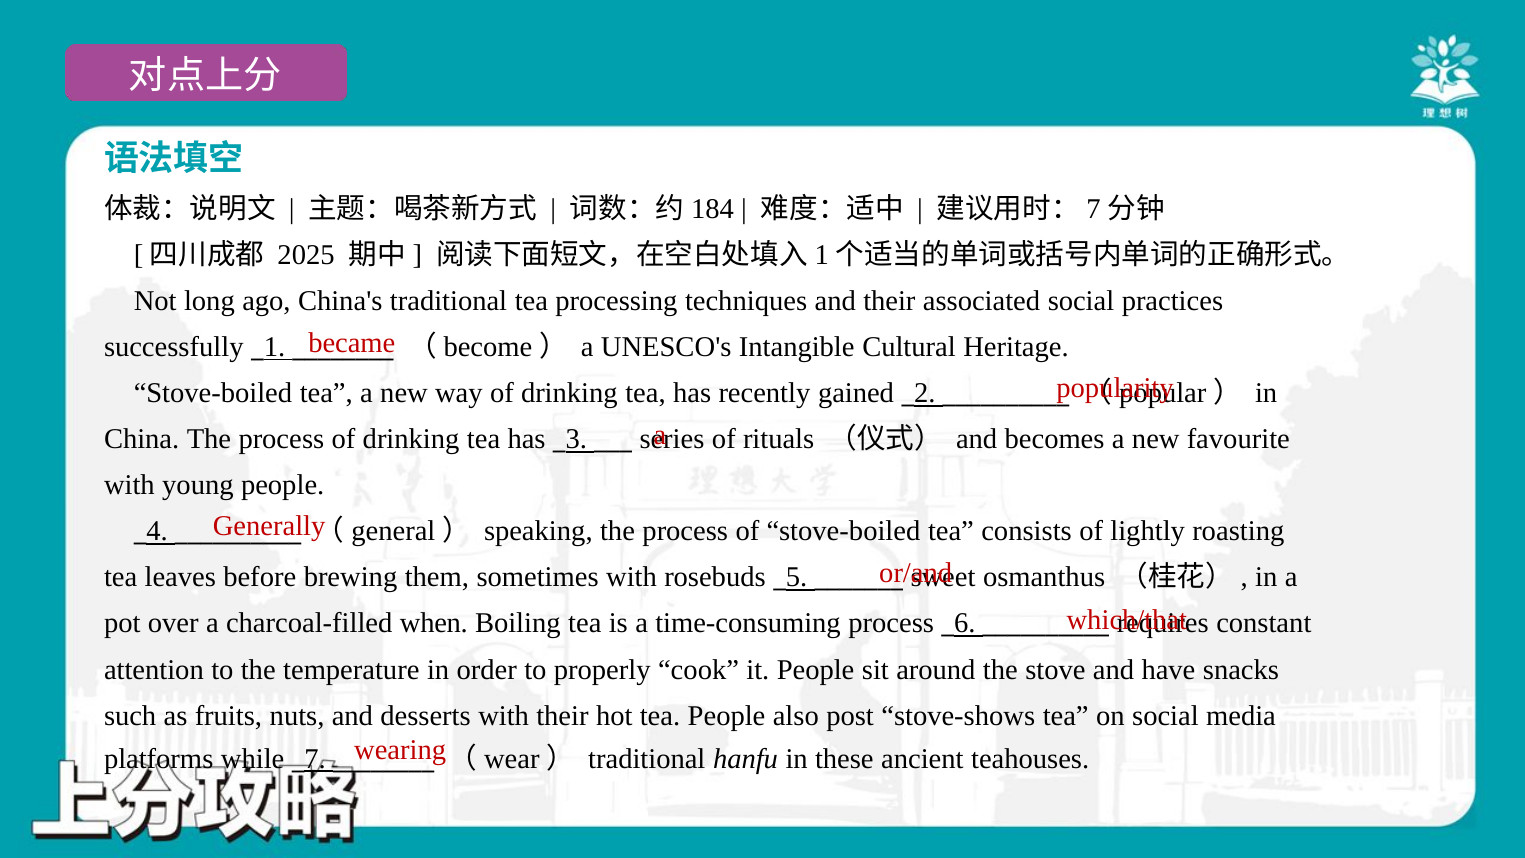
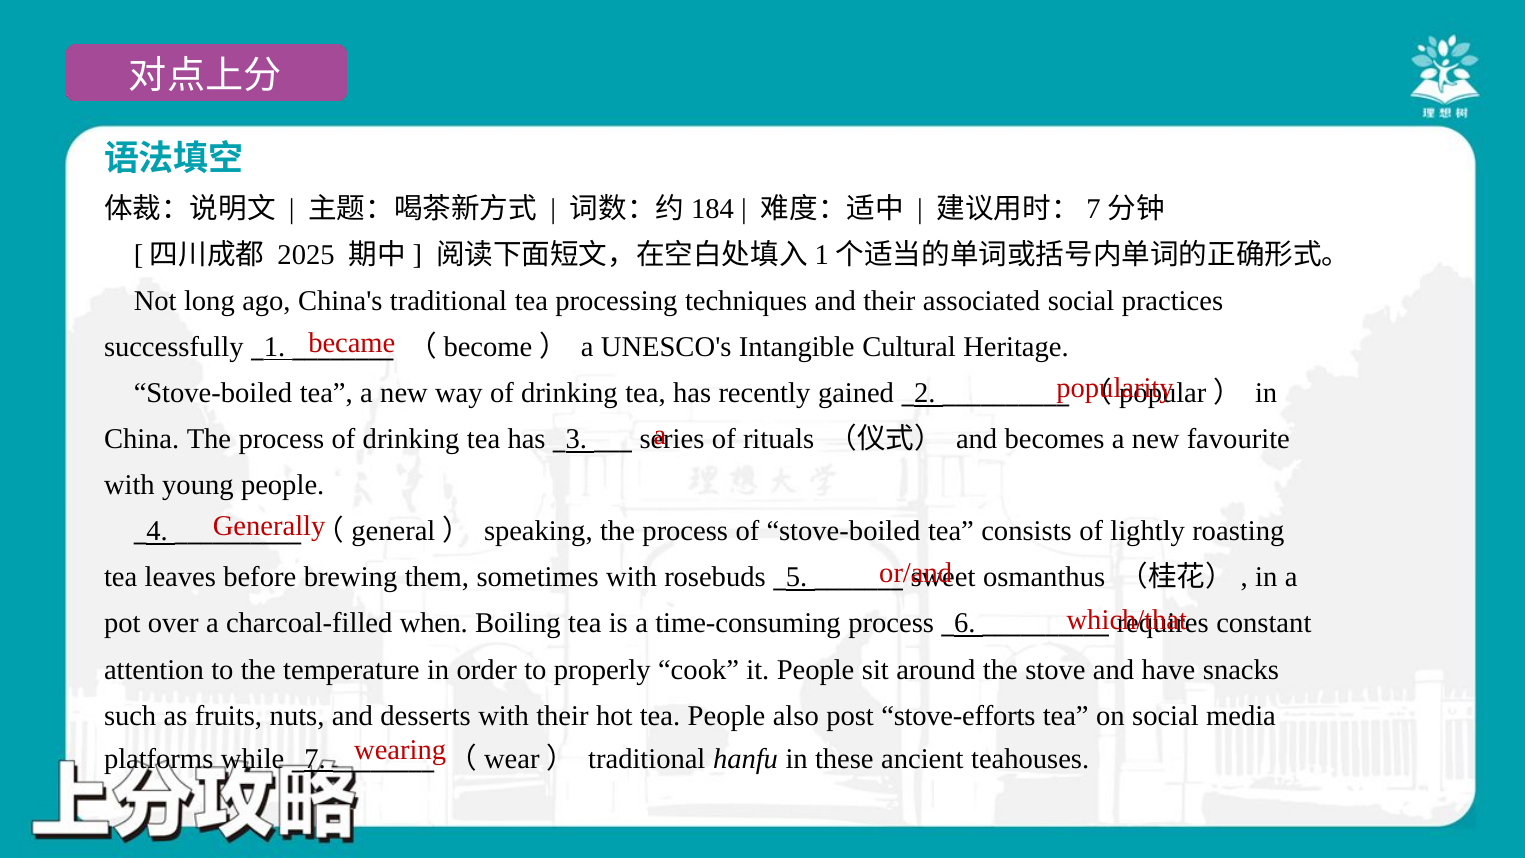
stove-shows: stove-shows -> stove-efforts
